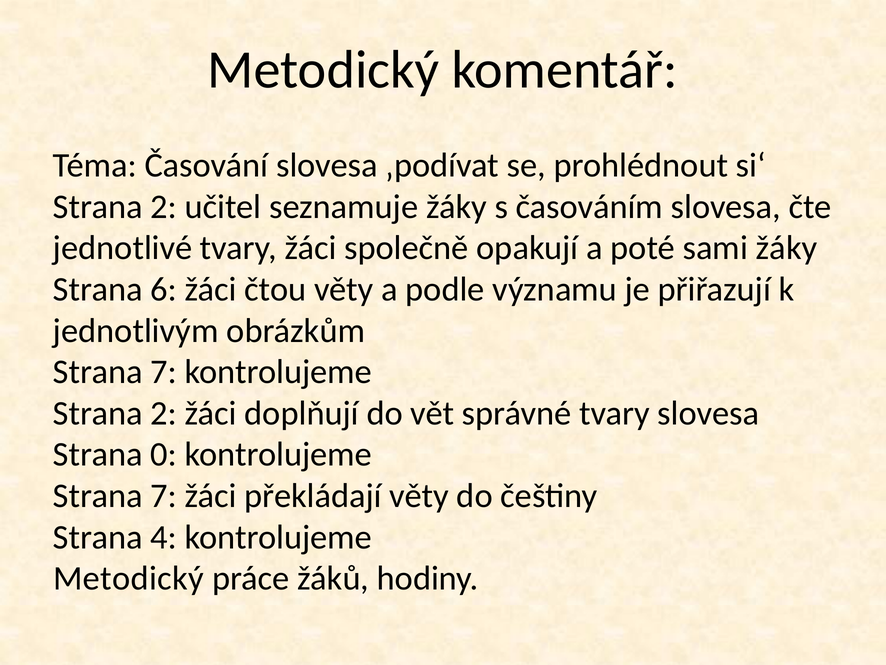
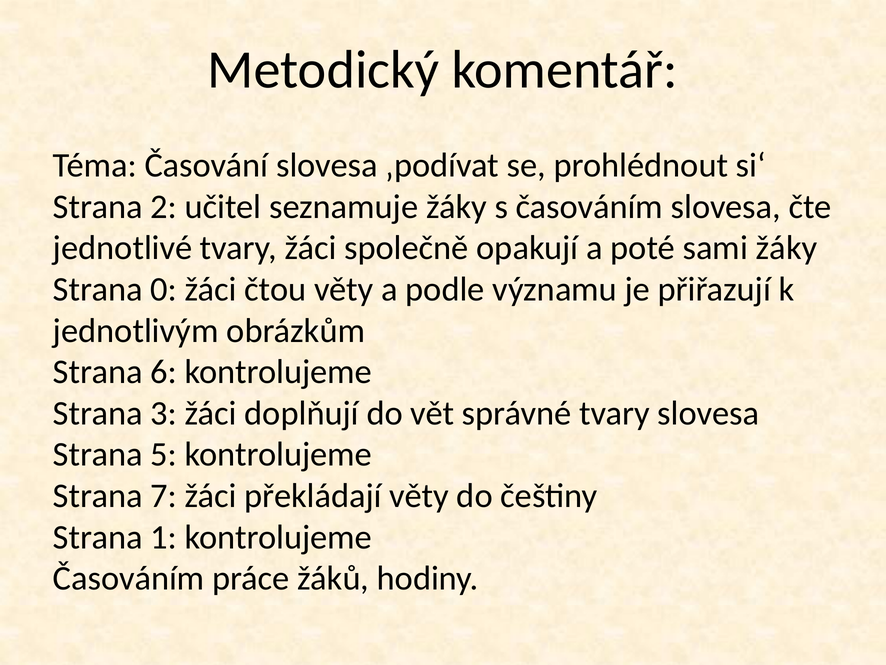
6: 6 -> 0
7 at (164, 372): 7 -> 6
2 at (164, 413): 2 -> 3
0: 0 -> 5
4: 4 -> 1
Metodický at (128, 578): Metodický -> Časováním
